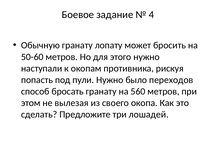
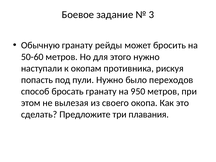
4: 4 -> 3
лопату: лопату -> рейды
560: 560 -> 950
лошадей: лошадей -> плавания
